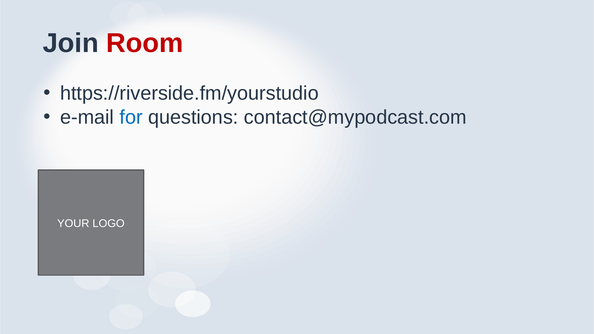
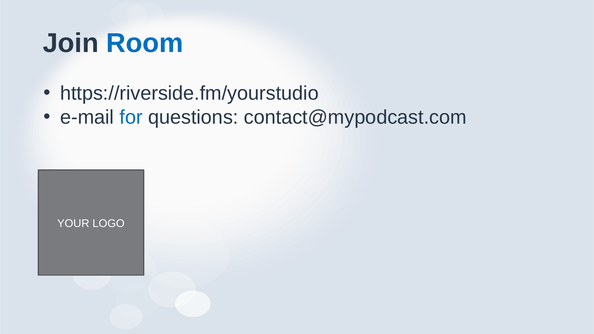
Room colour: red -> blue
